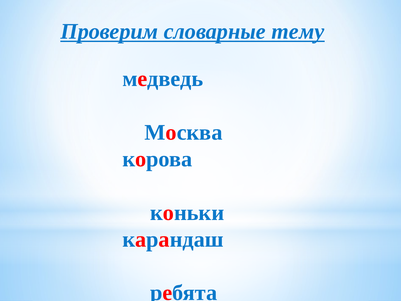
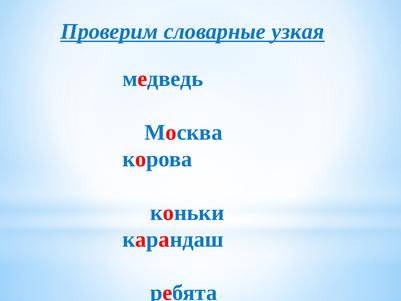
тему: тему -> узкая
